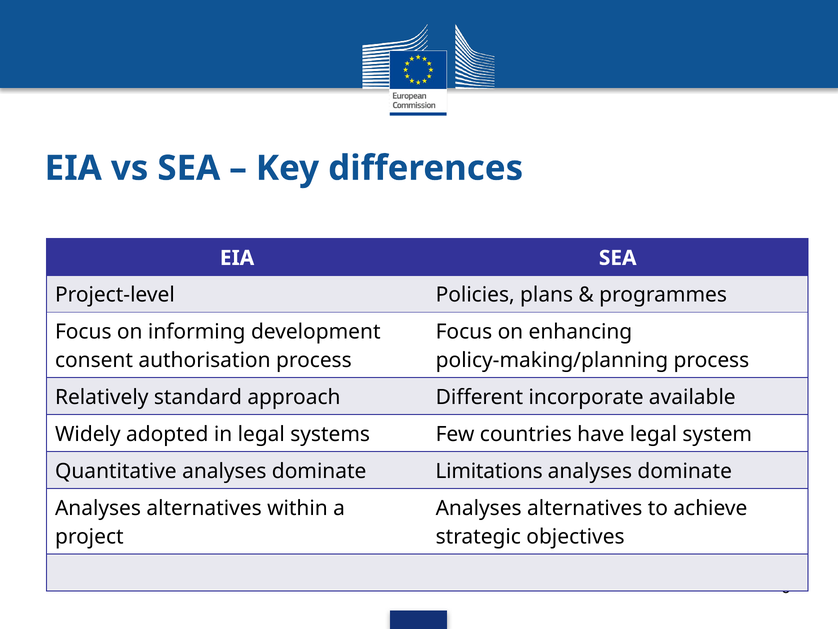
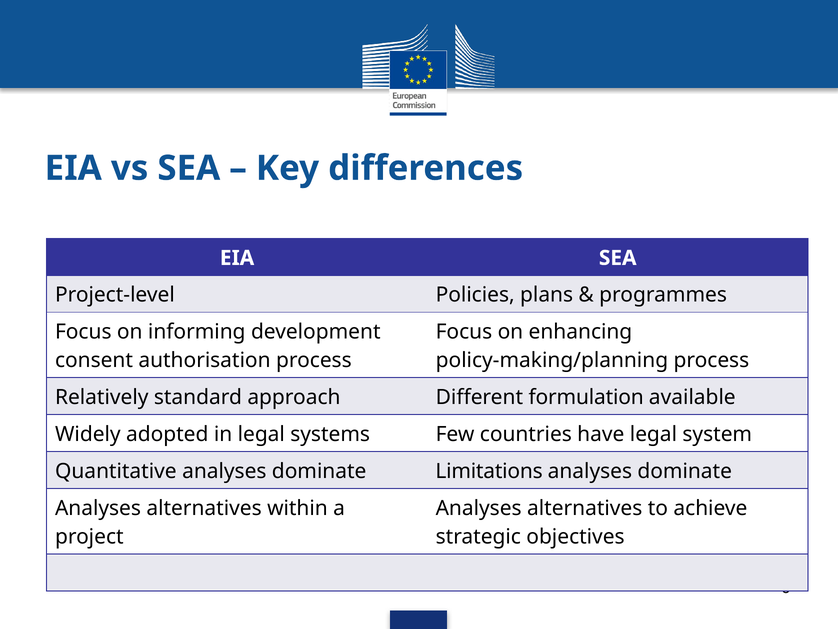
incorporate: incorporate -> formulation
